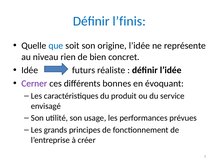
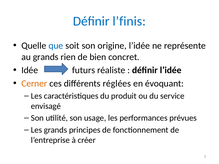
au niveau: niveau -> grands
Cerner colour: purple -> orange
bonnes: bonnes -> réglées
